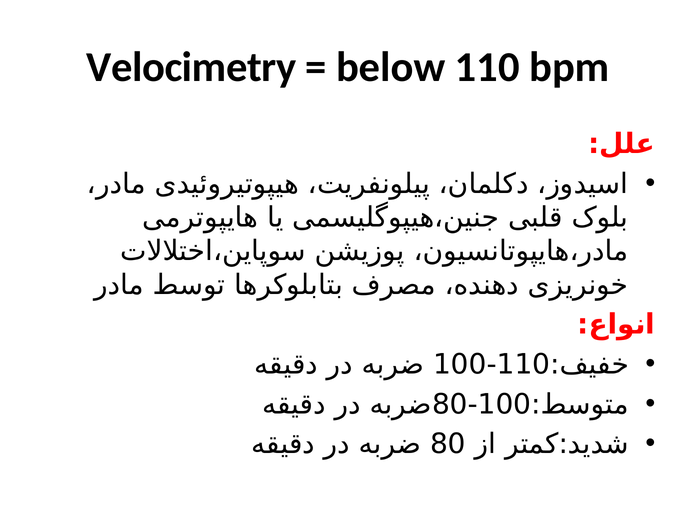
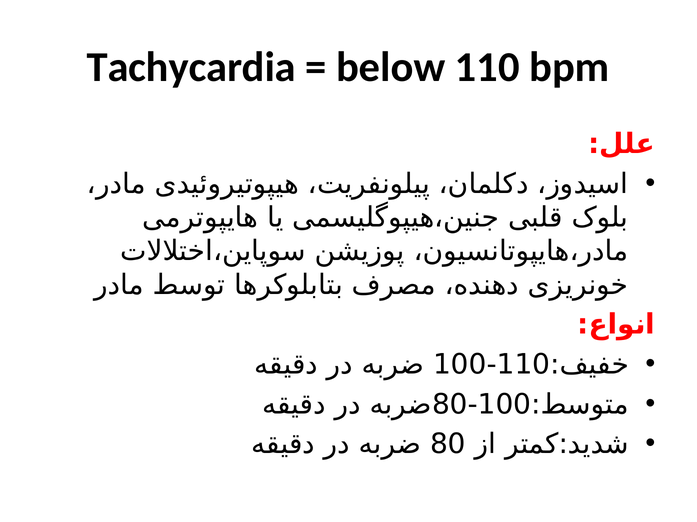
Velocimetry: Velocimetry -> Tachycardia
